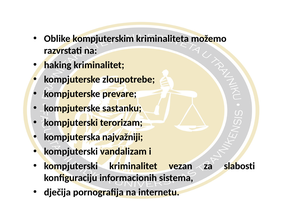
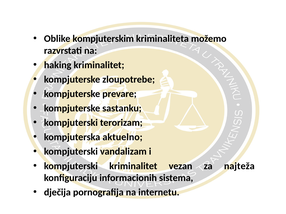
najvažniji: najvažniji -> aktuelno
slabosti: slabosti -> najteža
